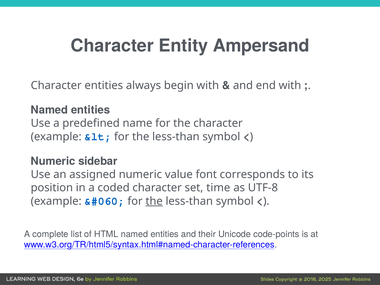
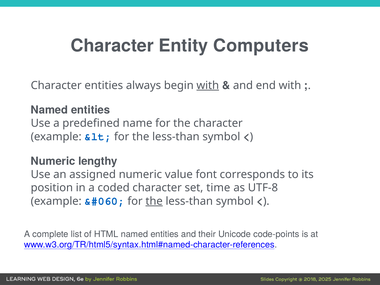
Ampersand: Ampersand -> Computers
with at (208, 85) underline: none -> present
sidebar: sidebar -> lengthy
